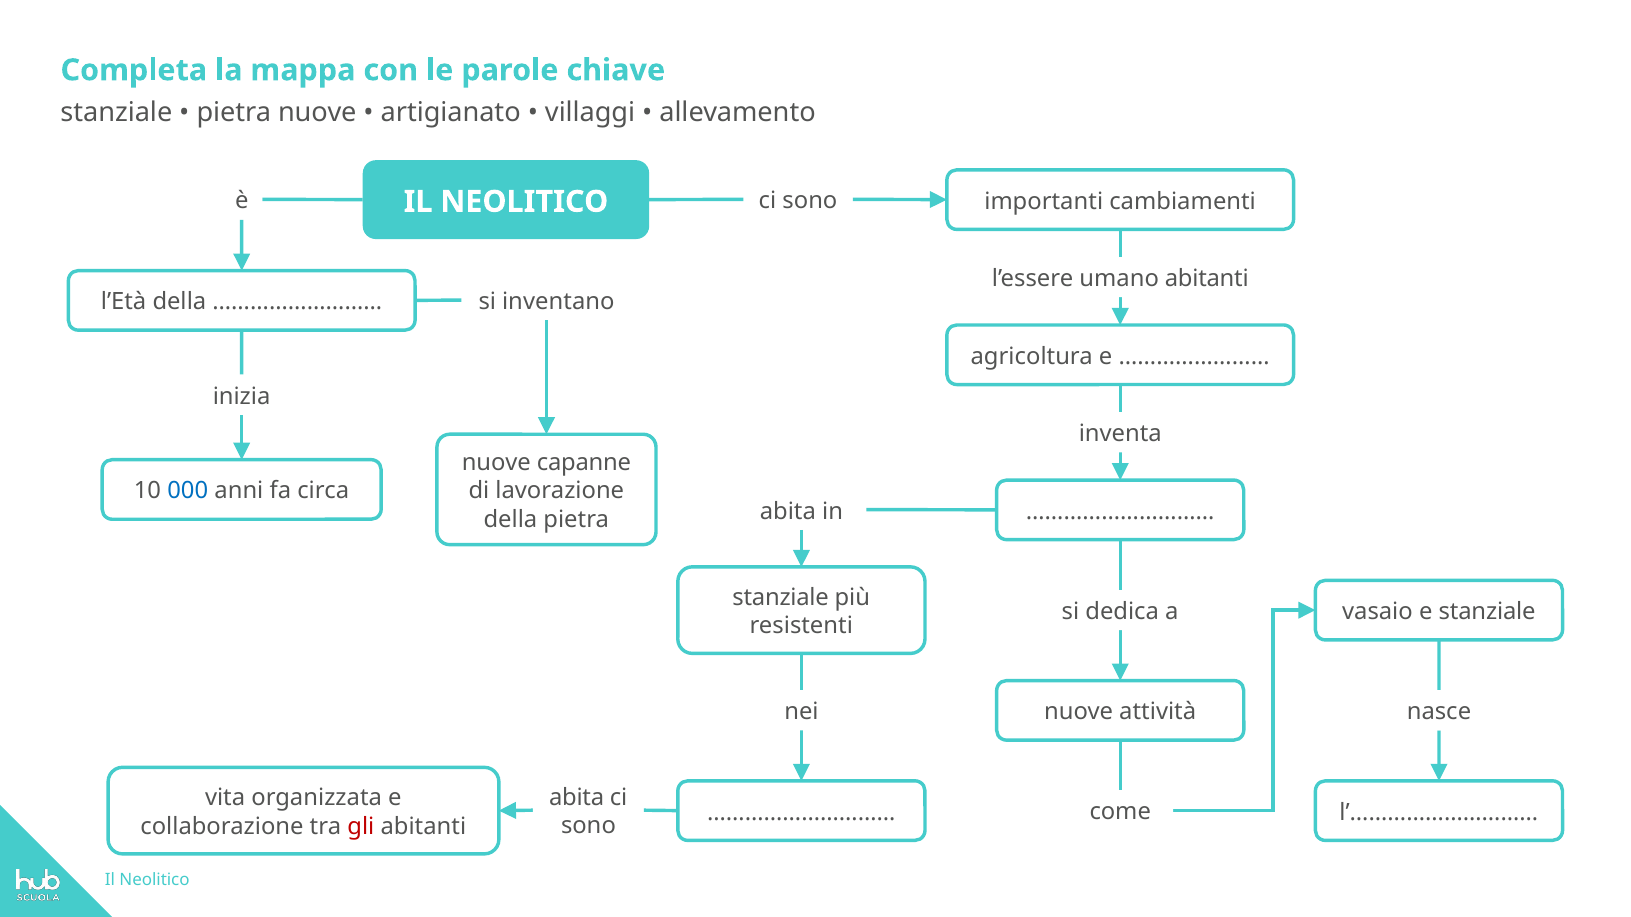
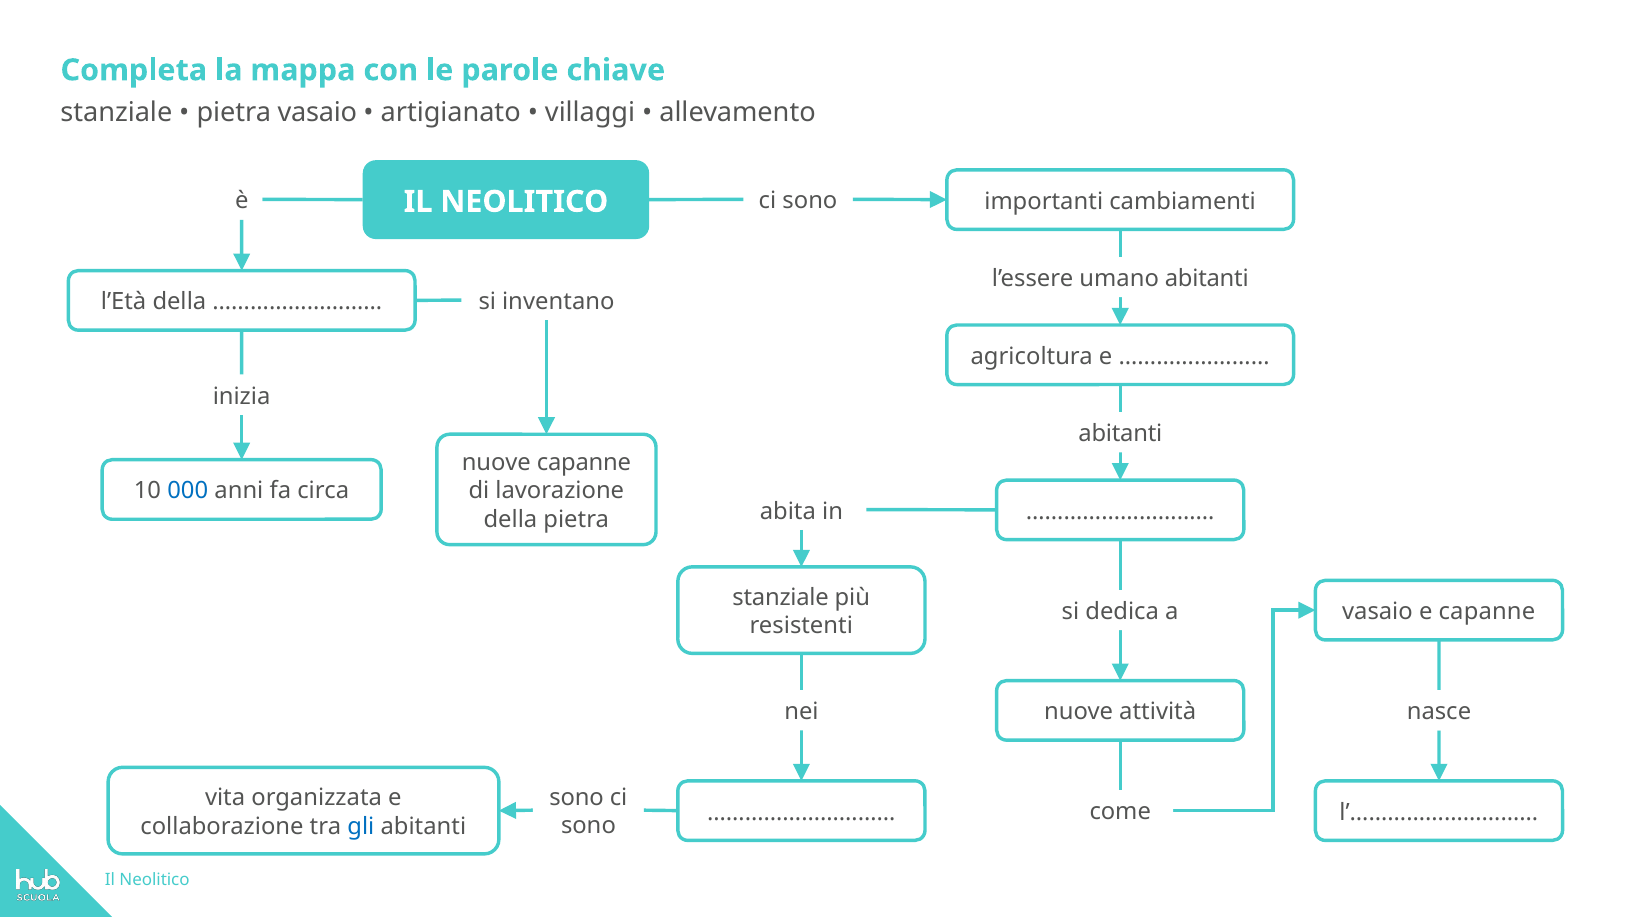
pietra nuove: nuove -> vasaio
inventa at (1120, 434): inventa -> abitanti
e stanziale: stanziale -> capanne
abita at (577, 798): abita -> sono
gli colour: red -> blue
